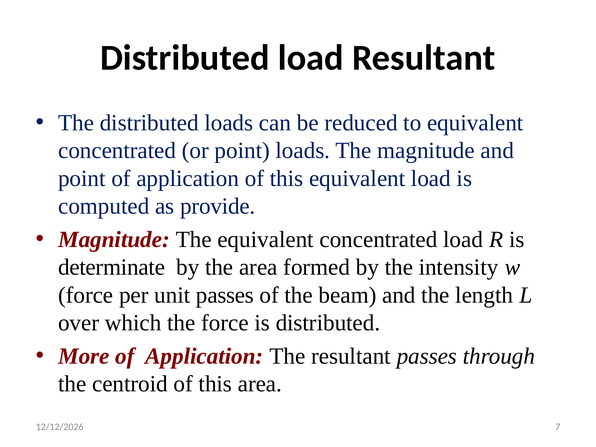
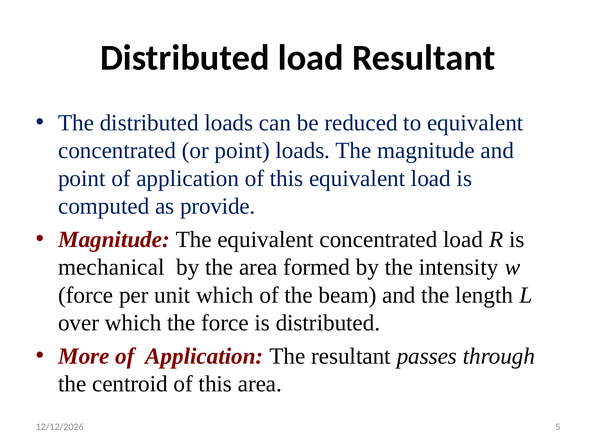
determinate: determinate -> mechanical
unit passes: passes -> which
7: 7 -> 5
